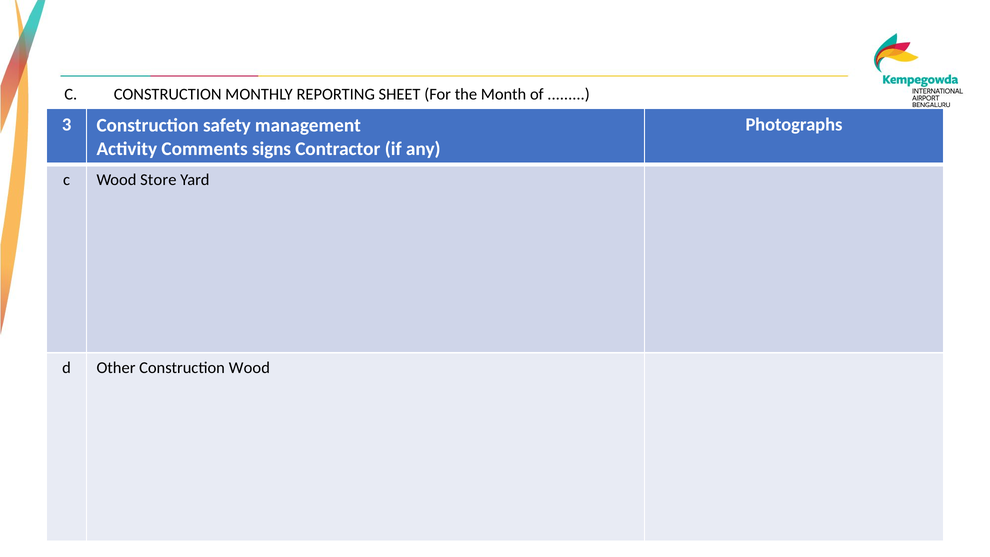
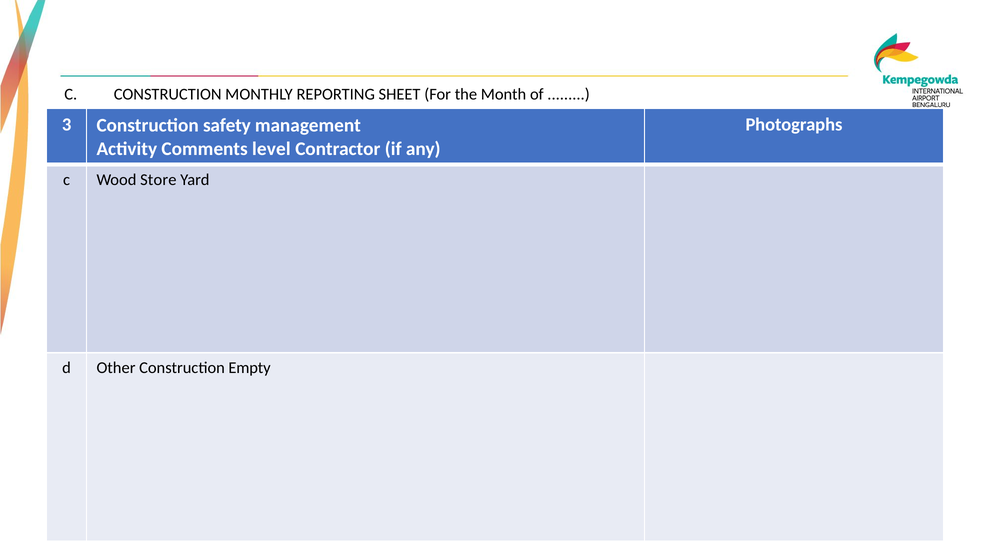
signs: signs -> level
Construction Wood: Wood -> Empty
